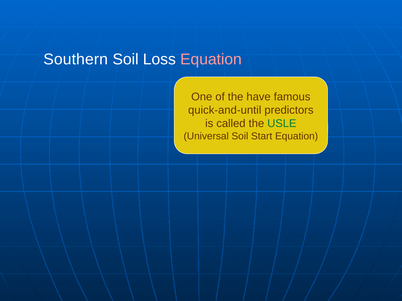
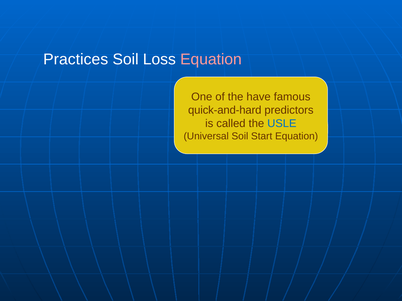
Southern: Southern -> Practices
quick-and-until: quick-and-until -> quick-and-hard
USLE colour: green -> blue
